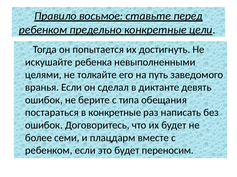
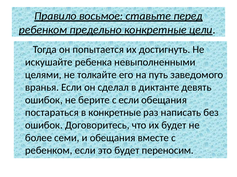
с типа: типа -> если
и плацдарм: плацдарм -> обещания
